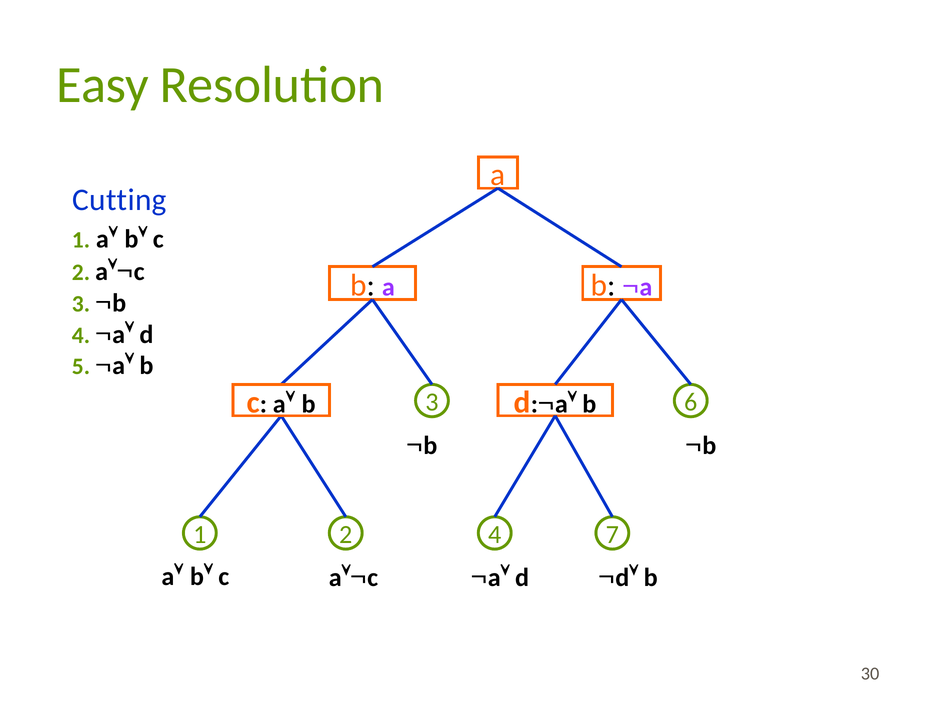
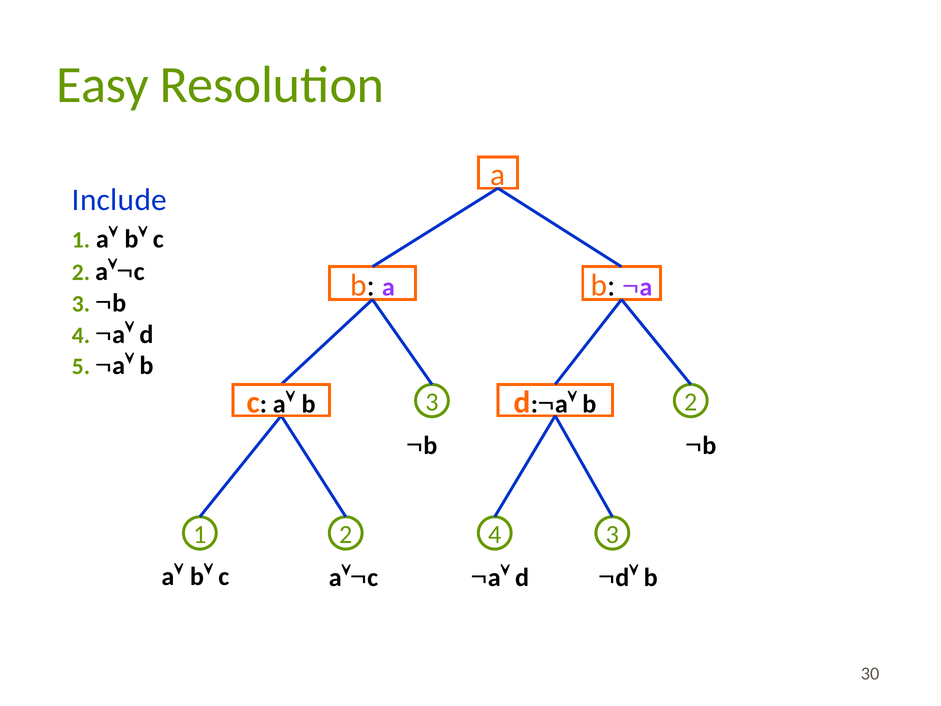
Cutting: Cutting -> Include
3 6: 6 -> 2
4 7: 7 -> 3
